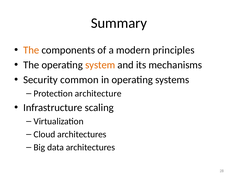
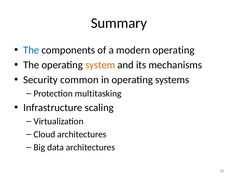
The at (31, 50) colour: orange -> blue
modern principles: principles -> operating
architecture: architecture -> multitasking
